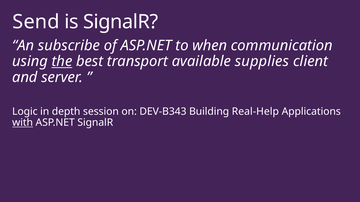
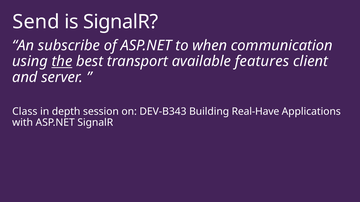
supplies: supplies -> features
Logic: Logic -> Class
Real-Help: Real-Help -> Real-Have
with underline: present -> none
